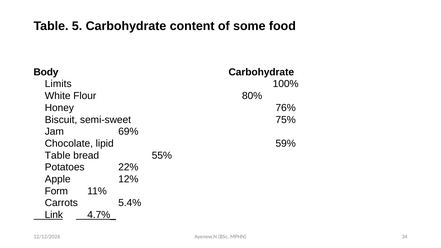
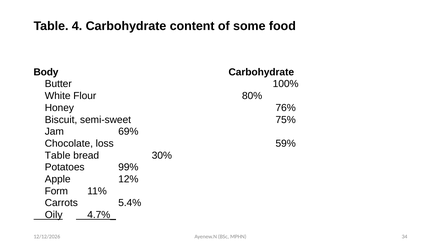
5: 5 -> 4
Limits: Limits -> Butter
lipid: lipid -> loss
55%: 55% -> 30%
22%: 22% -> 99%
Link: Link -> Oily
